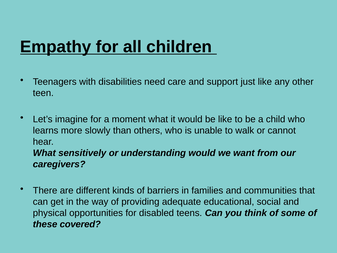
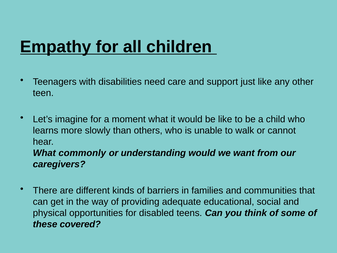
sensitively: sensitively -> commonly
